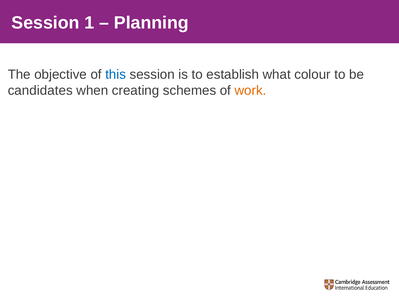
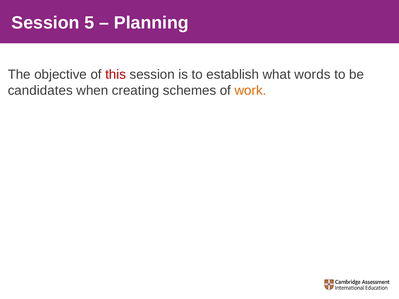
1: 1 -> 5
this colour: blue -> red
colour: colour -> words
